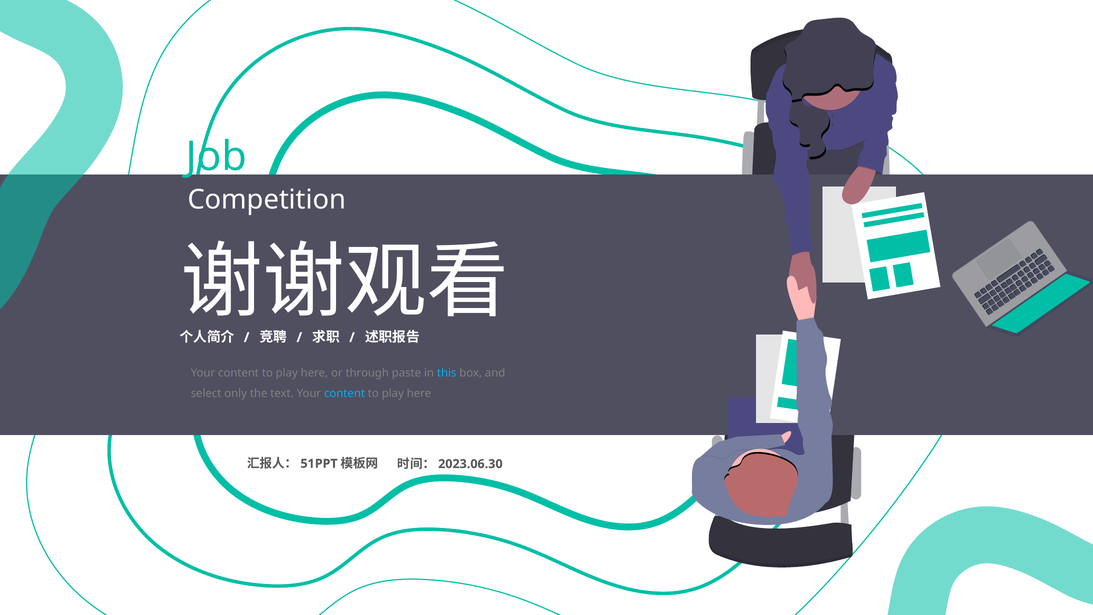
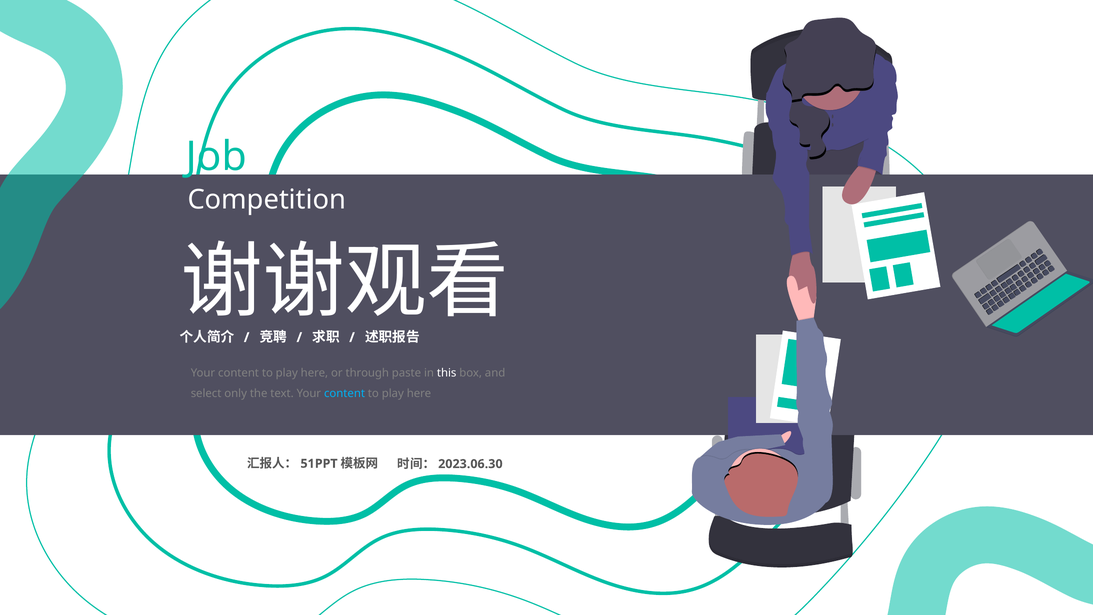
this colour: light blue -> white
